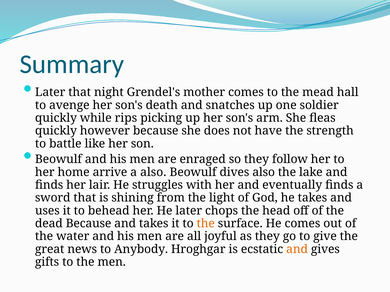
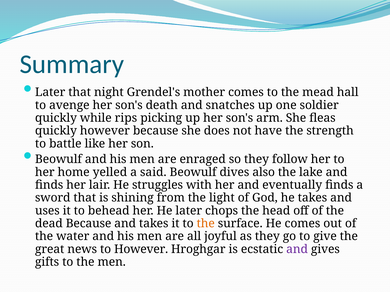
arrive: arrive -> yelled
a also: also -> said
to Anybody: Anybody -> However
and at (297, 250) colour: orange -> purple
